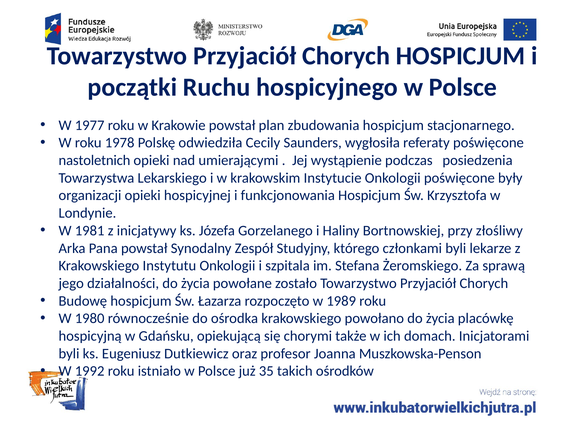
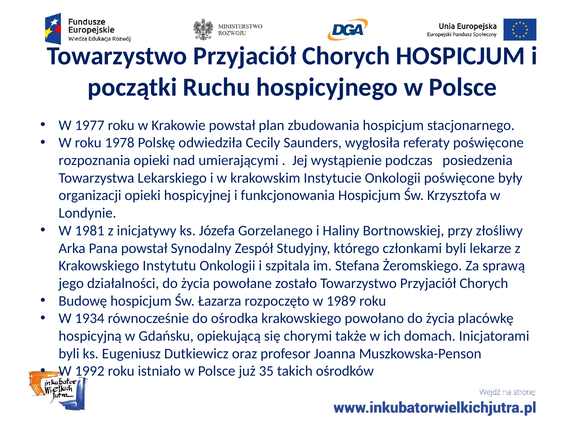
nastoletnich: nastoletnich -> rozpoznania
1980: 1980 -> 1934
